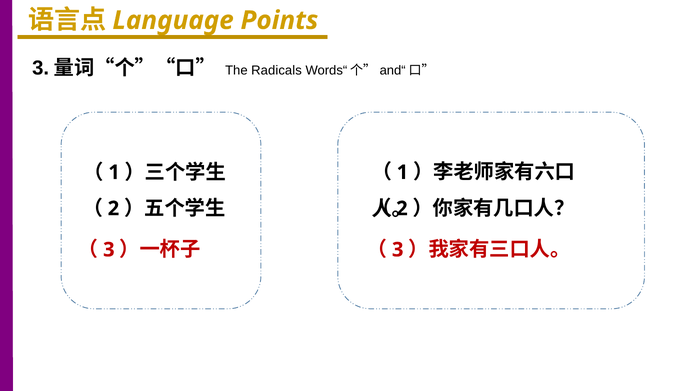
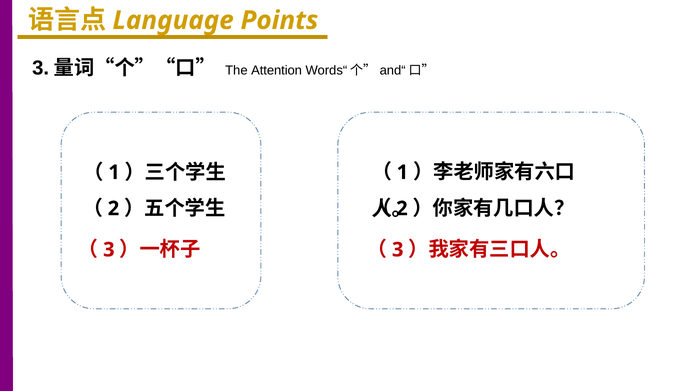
Radicals: Radicals -> Attention
